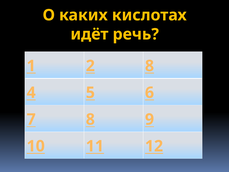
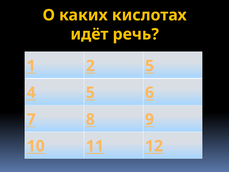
2 8: 8 -> 5
